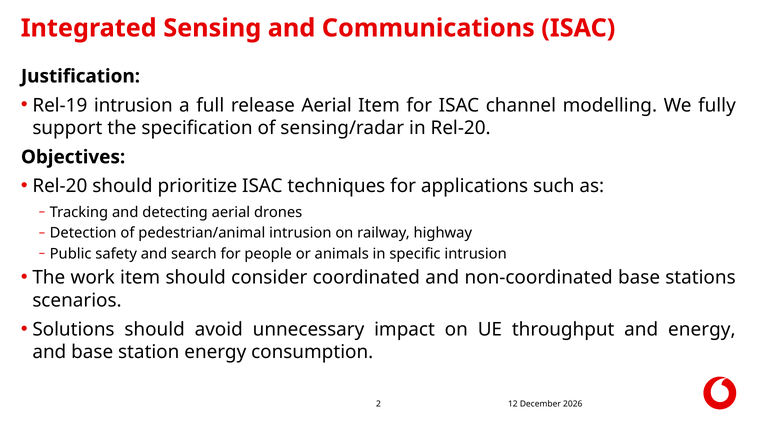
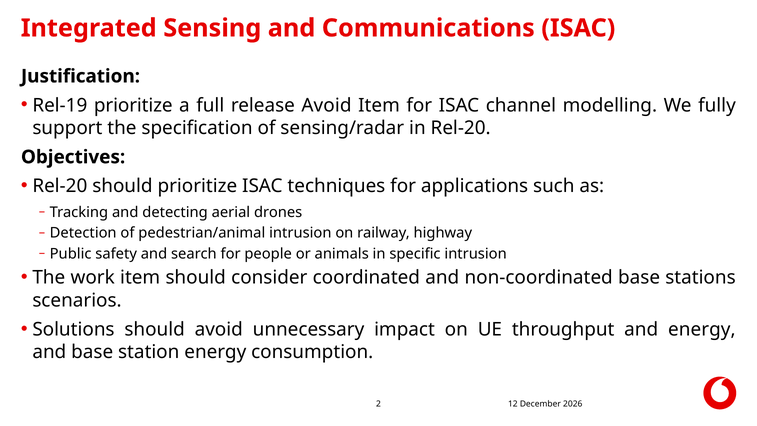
Rel-19 intrusion: intrusion -> prioritize
release Aerial: Aerial -> Avoid
